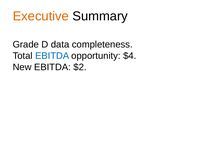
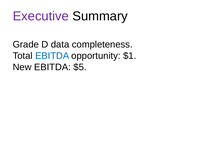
Executive colour: orange -> purple
$4: $4 -> $1
$2: $2 -> $5
